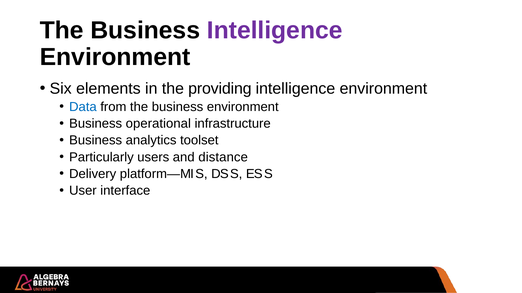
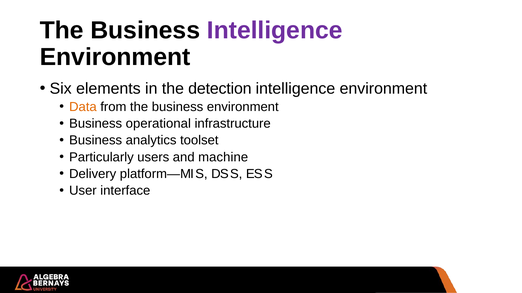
providing: providing -> detection
Data colour: blue -> orange
distance: distance -> machine
